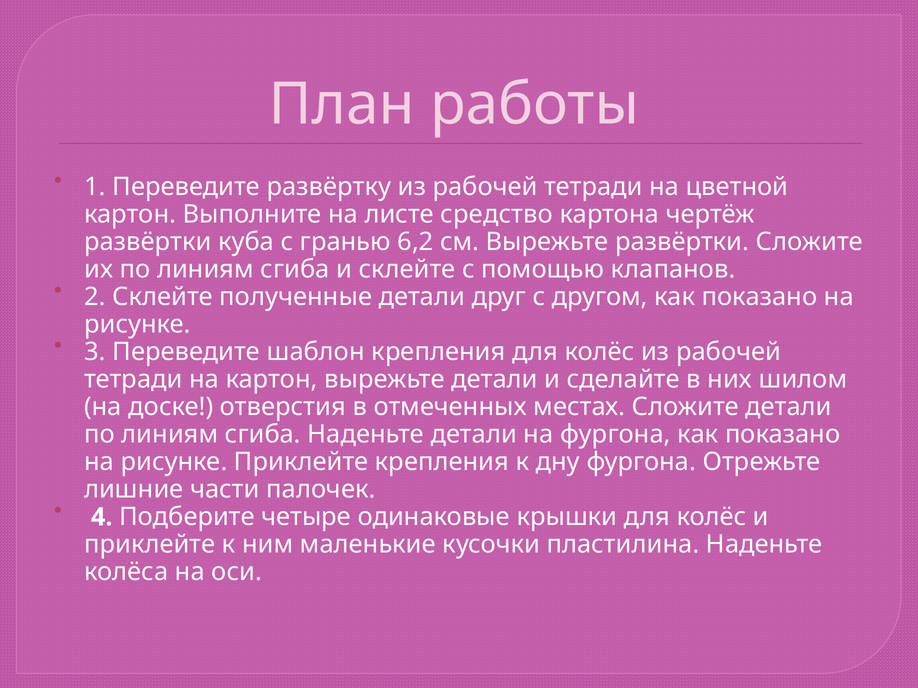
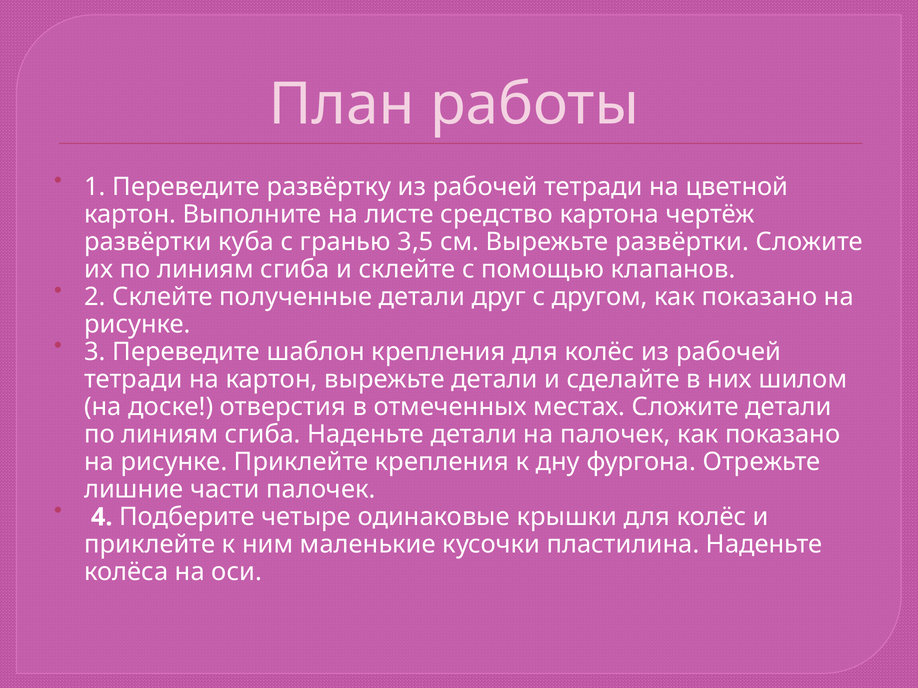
6,2: 6,2 -> 3,5
на фургона: фургона -> палочек
